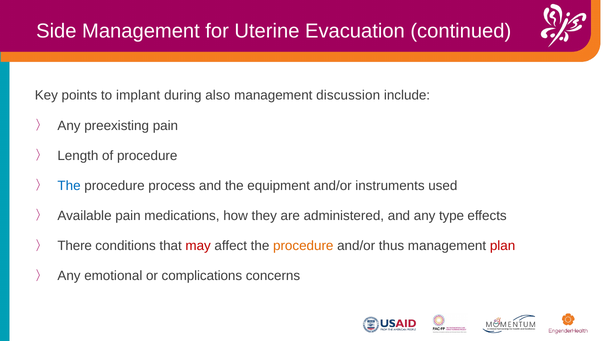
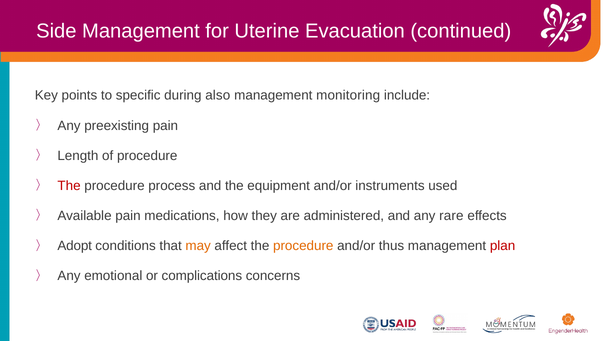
implant: implant -> specific
discussion: discussion -> monitoring
The at (69, 185) colour: blue -> red
type: type -> rare
There: There -> Adopt
may colour: red -> orange
